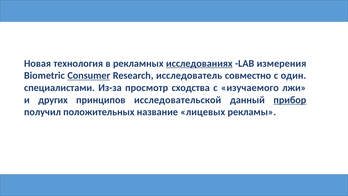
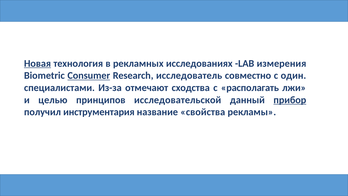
Новая underline: none -> present
исследованиях underline: present -> none
просмотр: просмотр -> отмечают
изучаемого: изучаемого -> располагать
других: других -> целью
положительных: положительных -> инструментария
лицевых: лицевых -> свойства
